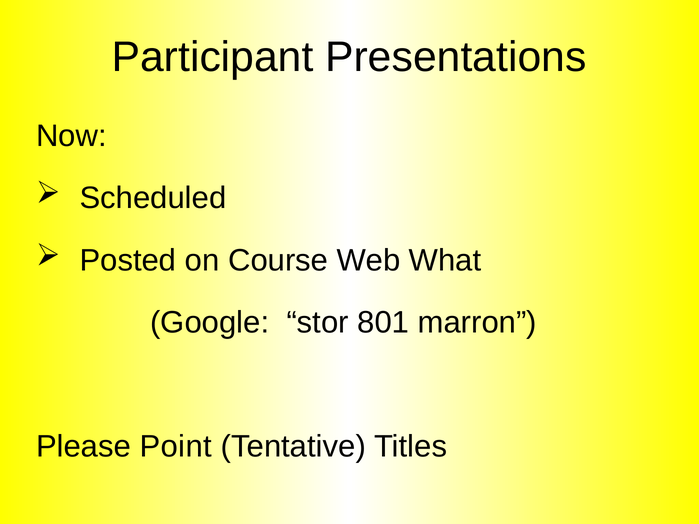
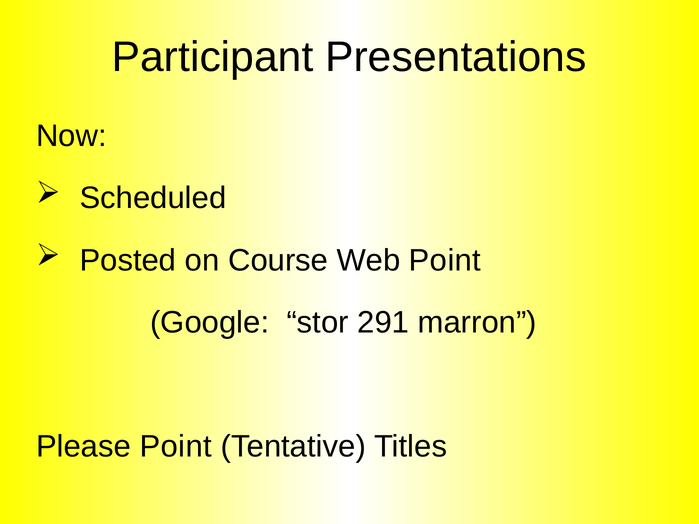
Web What: What -> Point
801: 801 -> 291
